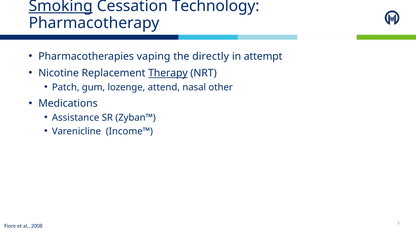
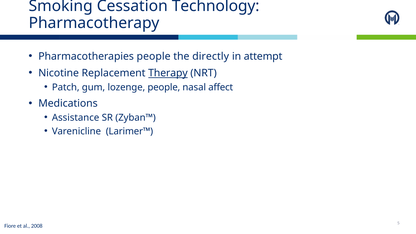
Smoking underline: present -> none
Pharmacotherapies vaping: vaping -> people
lozenge attend: attend -> people
other: other -> affect
Income™: Income™ -> Larimer™
